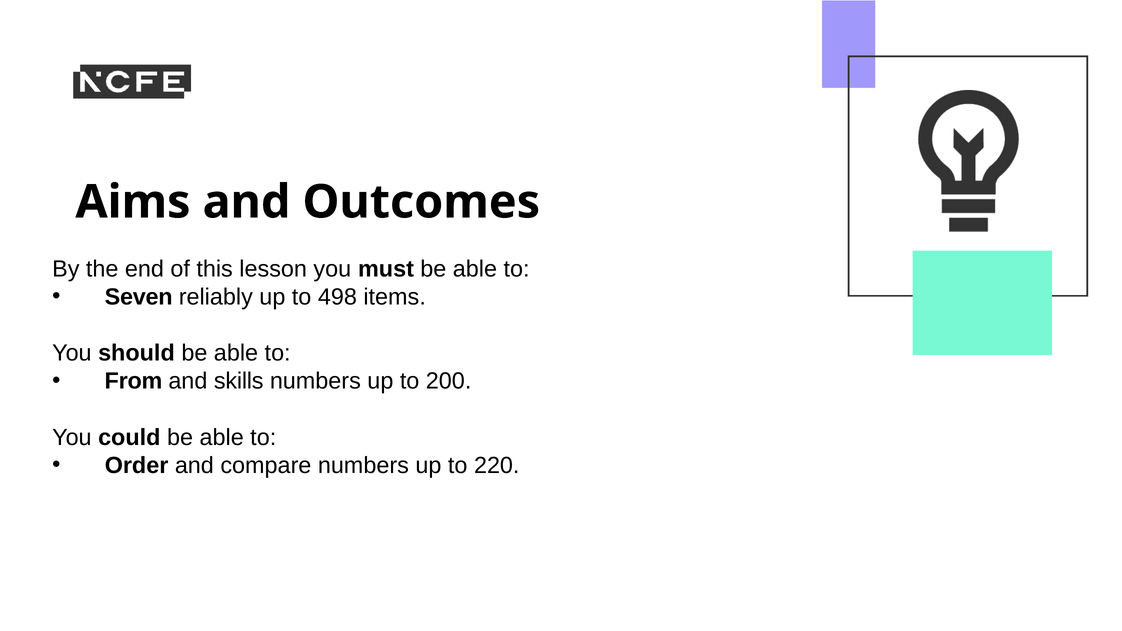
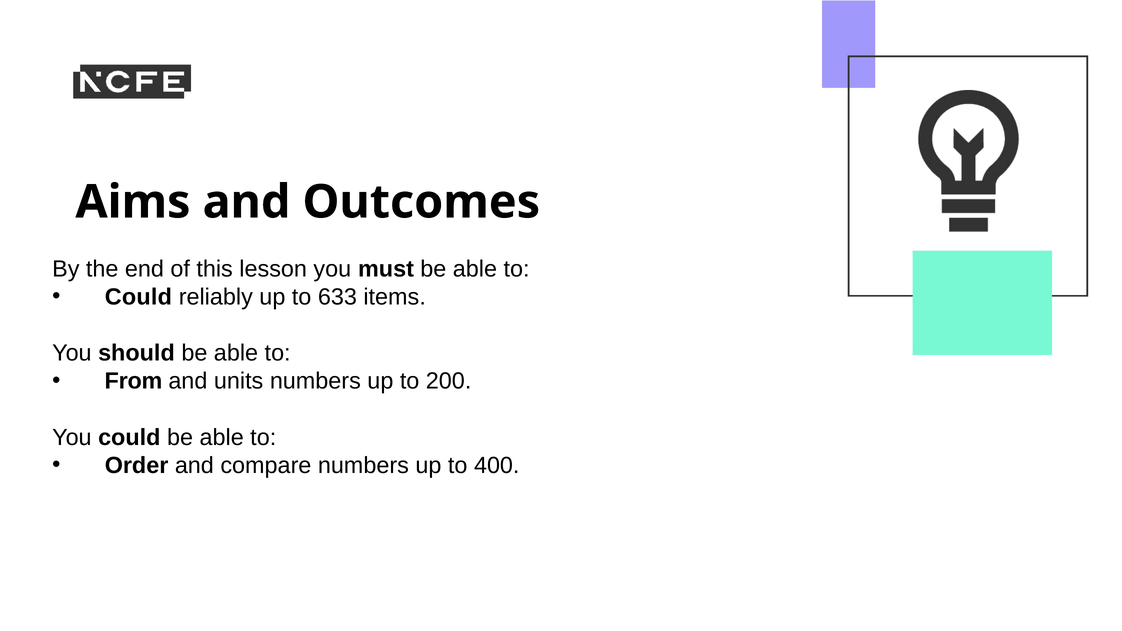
Seven at (139, 297): Seven -> Could
498: 498 -> 633
skills: skills -> units
220: 220 -> 400
